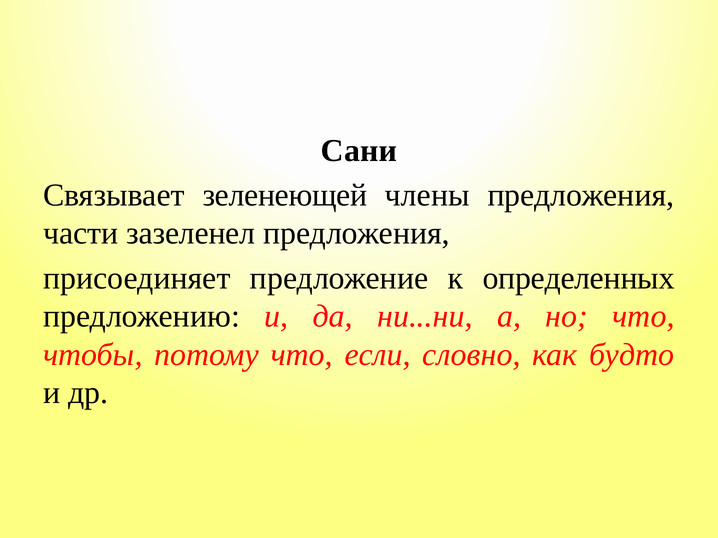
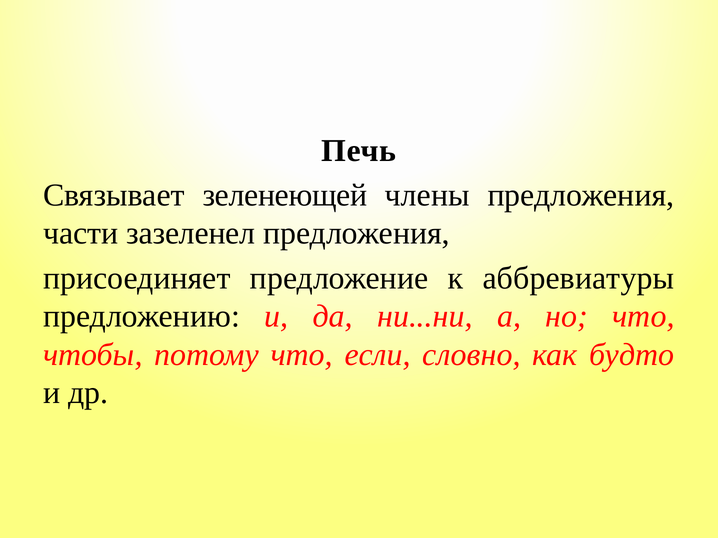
Сани: Сани -> Печь
определенных: определенных -> аббревиатуры
